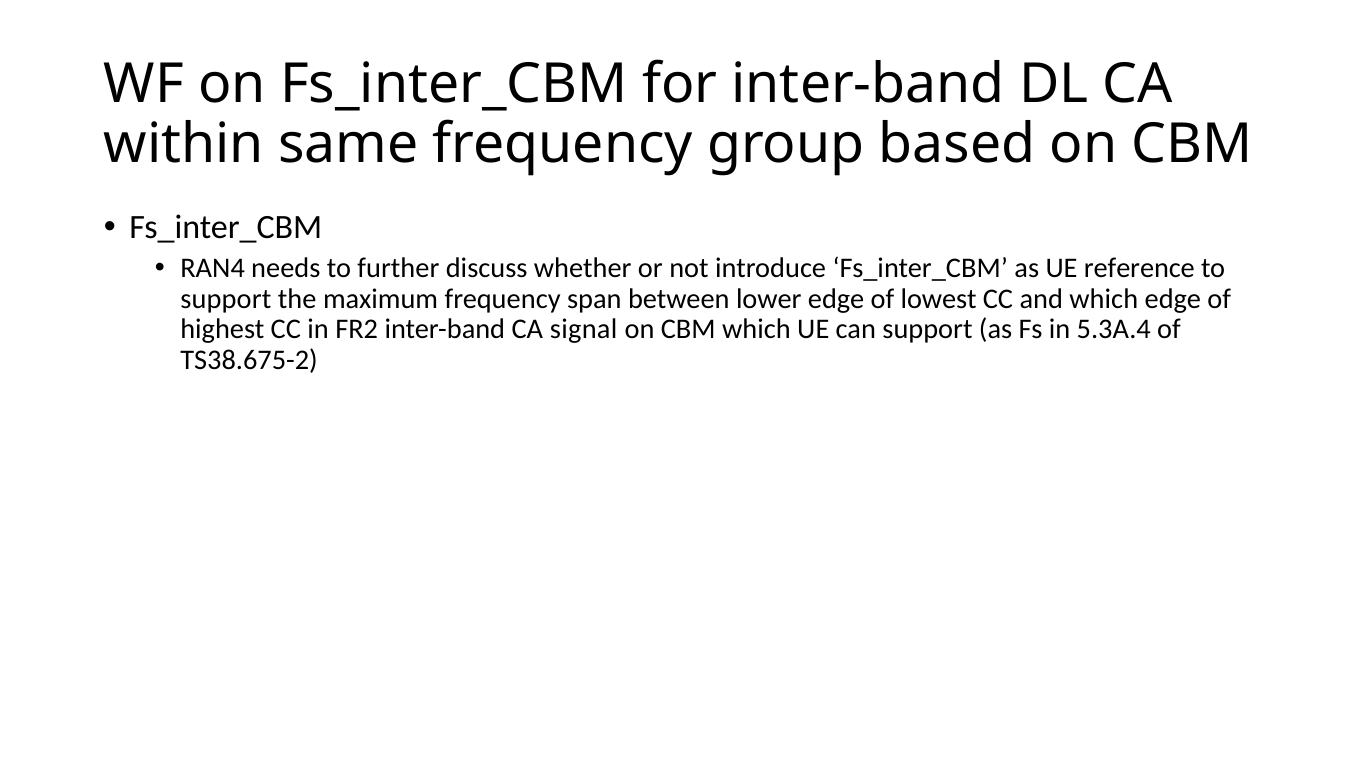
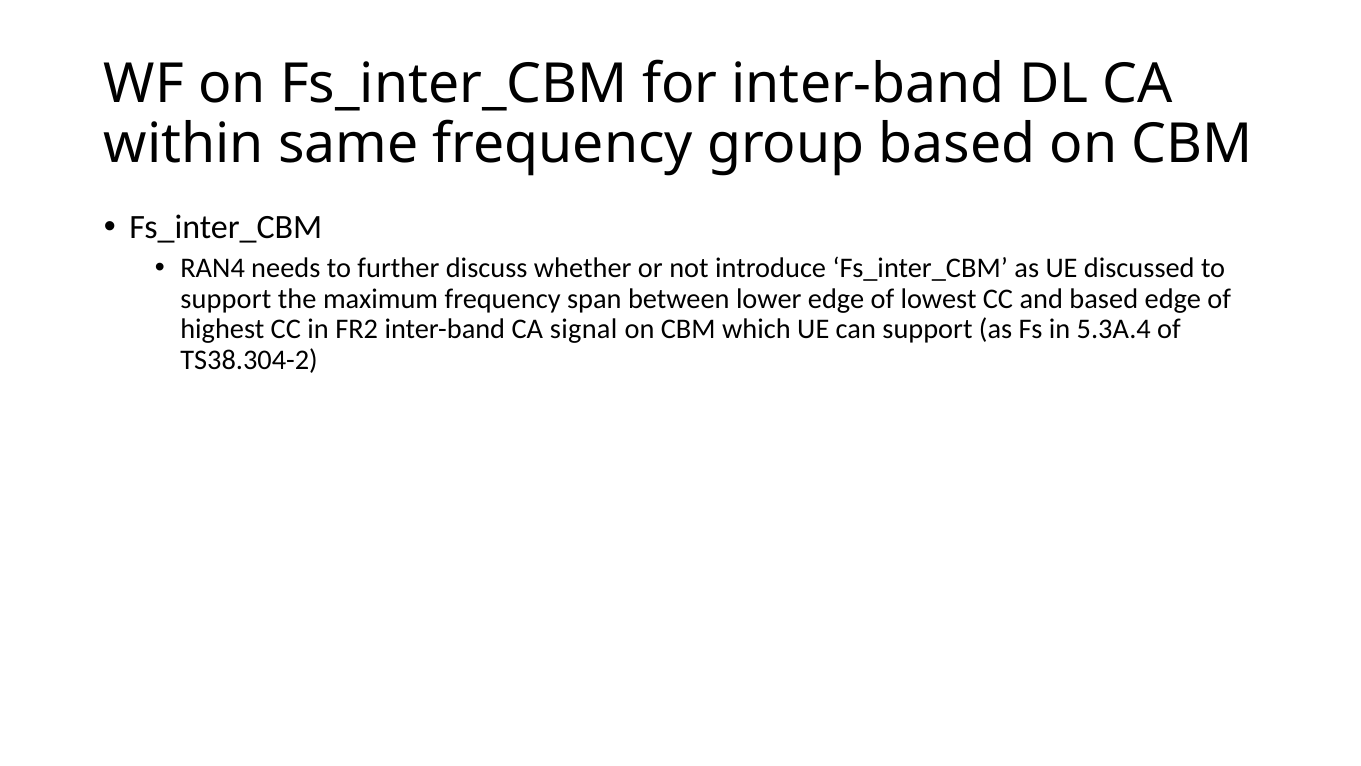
reference: reference -> discussed
and which: which -> based
TS38.675-2: TS38.675-2 -> TS38.304-2
